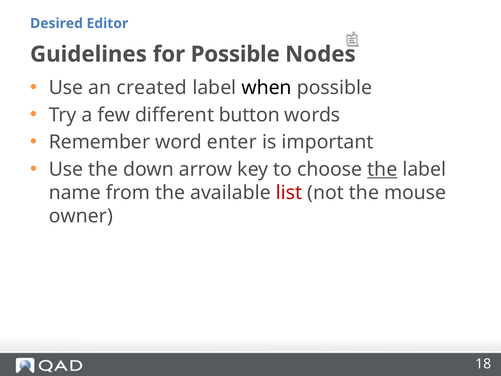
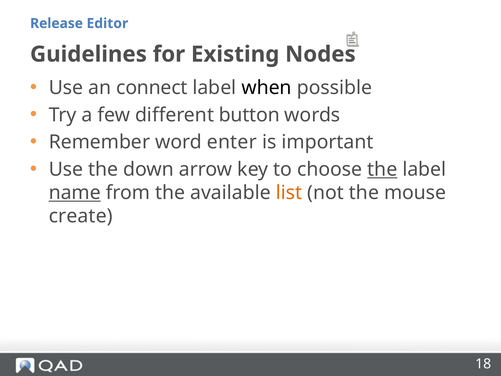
Desired: Desired -> Release
for Possible: Possible -> Existing
created: created -> connect
name underline: none -> present
list colour: red -> orange
owner: owner -> create
